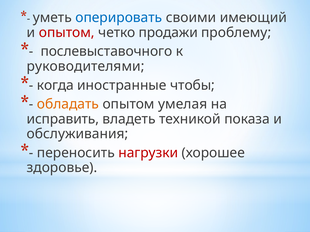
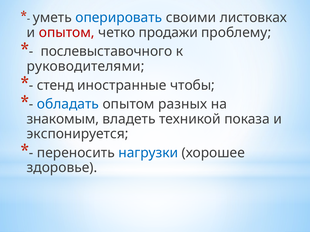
имеющий: имеющий -> листовках
когда: когда -> стенд
обладать colour: orange -> blue
умелая: умелая -> разных
исправить: исправить -> знакомым
обслуживания: обслуживания -> экспонируется
нагрузки colour: red -> blue
